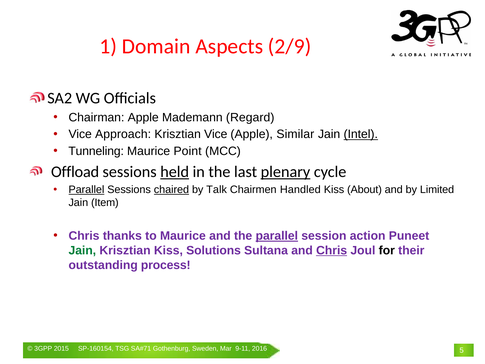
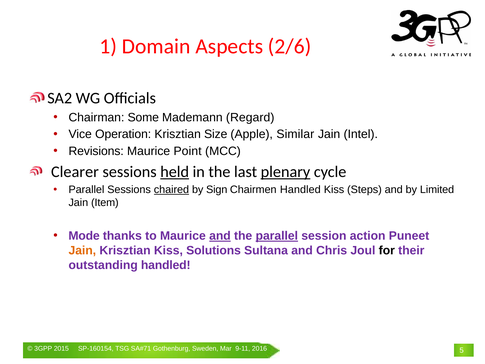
2/9: 2/9 -> 2/6
Chairman Apple: Apple -> Some
Approach: Approach -> Operation
Krisztian Vice: Vice -> Size
Intel underline: present -> none
Tunneling: Tunneling -> Revisions
Offload: Offload -> Clearer
Parallel at (86, 190) underline: present -> none
Talk: Talk -> Sign
About: About -> Steps
Chris at (84, 236): Chris -> Mode
and at (220, 236) underline: none -> present
Jain at (82, 250) colour: green -> orange
Chris at (332, 250) underline: present -> none
outstanding process: process -> handled
